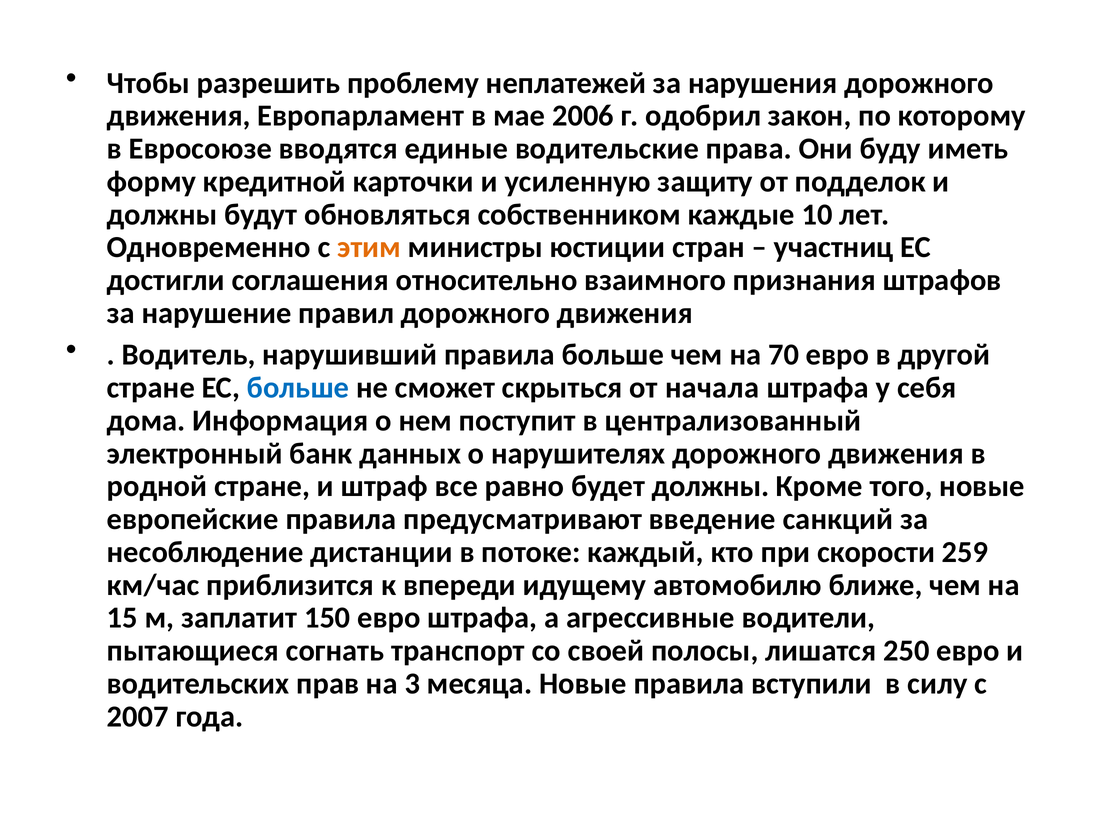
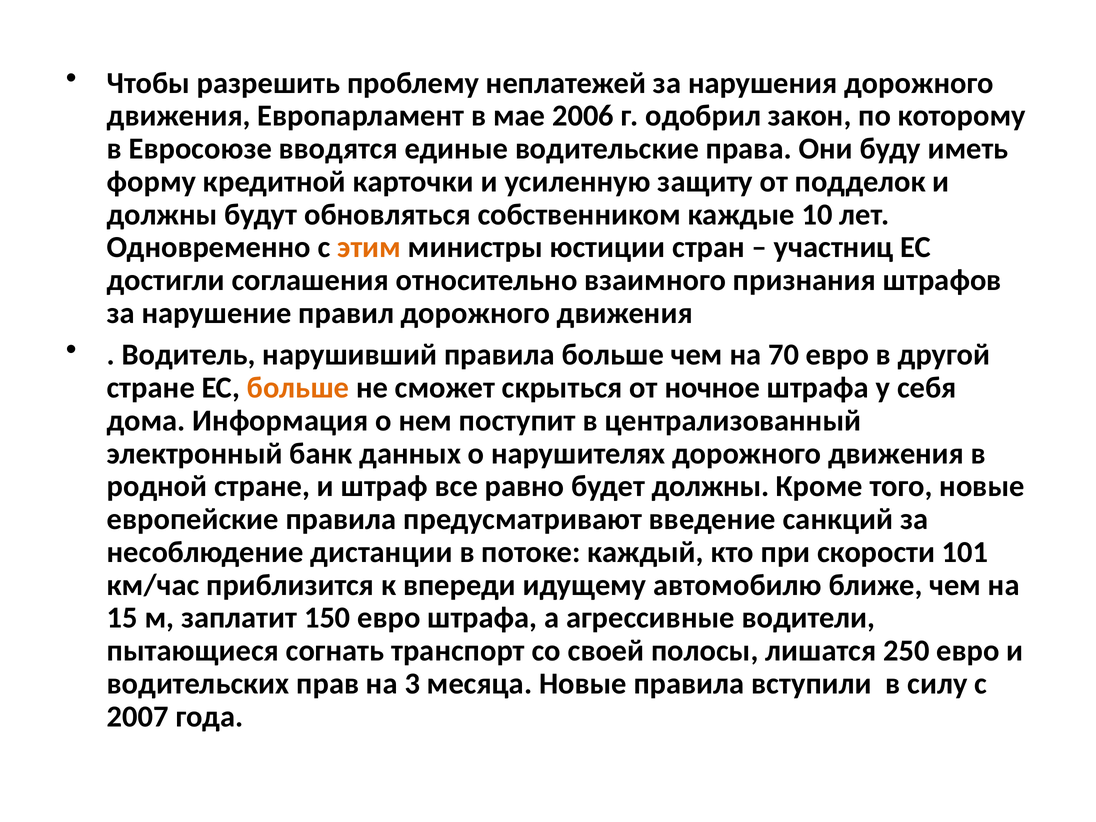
больше at (298, 388) colour: blue -> orange
начала: начала -> ночное
259: 259 -> 101
